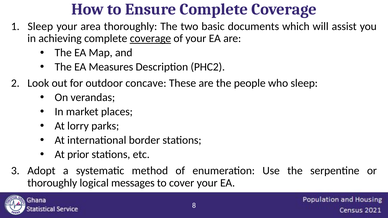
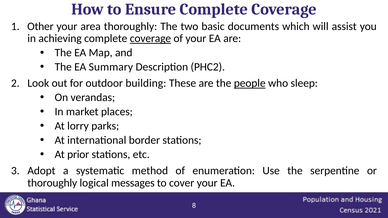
Sleep at (40, 26): Sleep -> Other
Measures: Measures -> Summary
concave: concave -> building
people underline: none -> present
